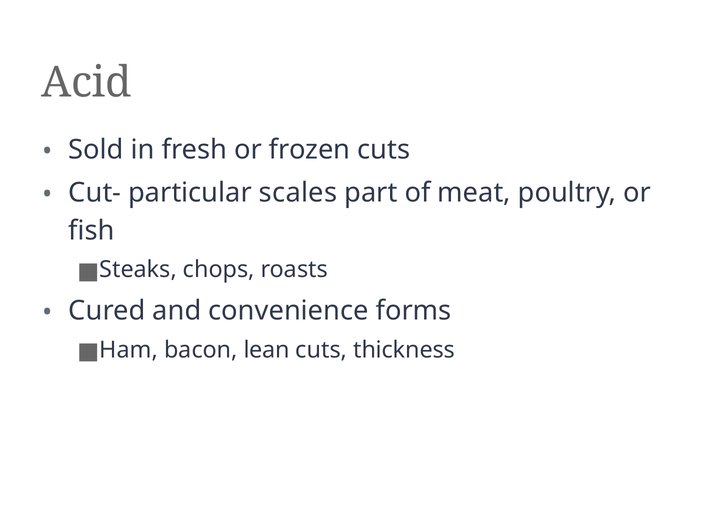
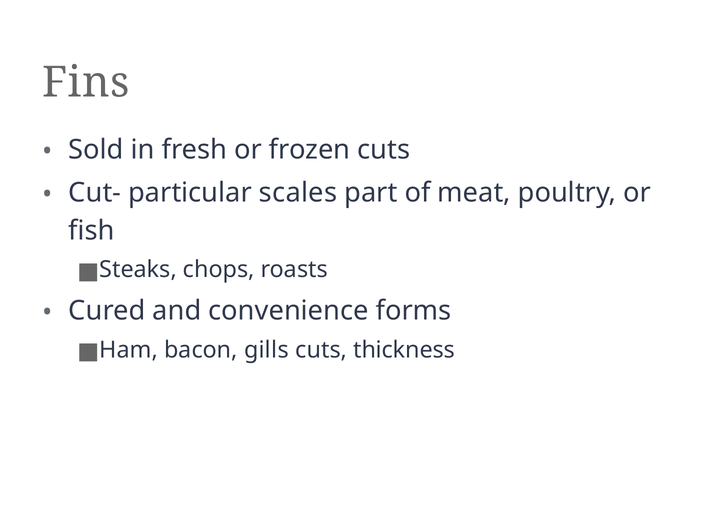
Acid: Acid -> Fins
lean: lean -> gills
